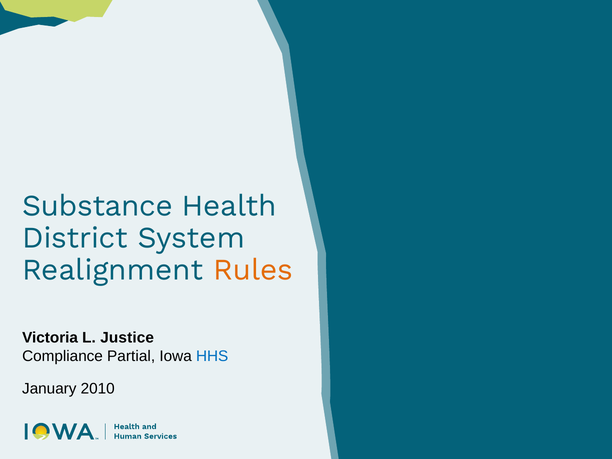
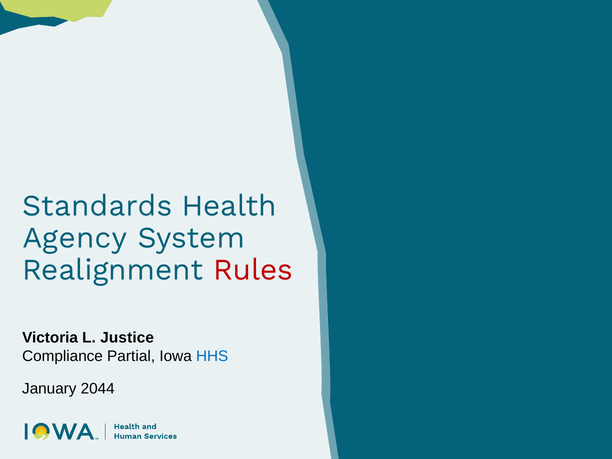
Substance: Substance -> Standards
District: District -> Agency
Rules colour: orange -> red
2010: 2010 -> 2044
